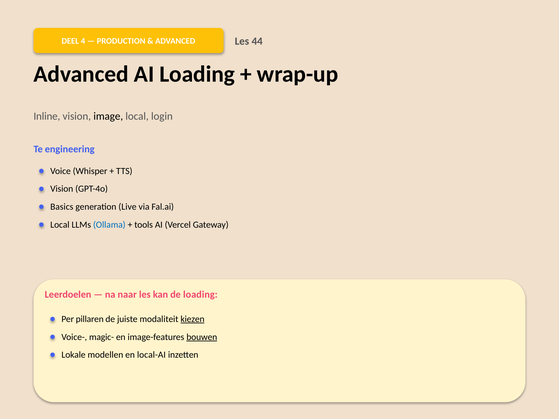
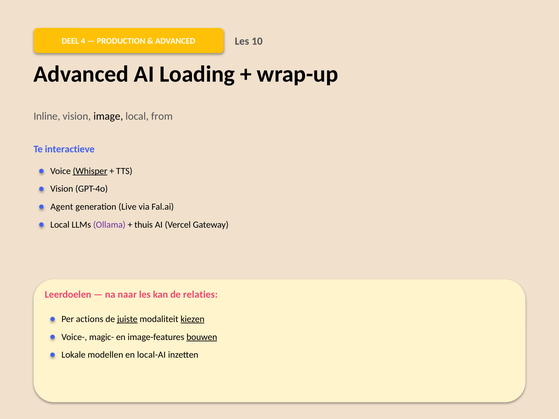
44: 44 -> 10
login: login -> from
engineering: engineering -> interactieve
Whisper underline: none -> present
Basics: Basics -> Agent
Ollama colour: blue -> purple
tools: tools -> thuis
de loading: loading -> relaties
pillaren: pillaren -> actions
juiste underline: none -> present
